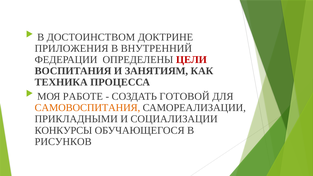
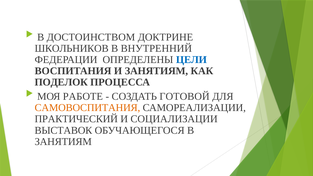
ПРИЛОЖЕНИЯ: ПРИЛОЖЕНИЯ -> ШКОЛЬНИКОВ
ЦЕЛИ colour: red -> blue
ТЕХНИКА: ТЕХНИКА -> ПОДЕЛОК
ПРИКЛАДНЫМИ: ПРИКЛАДНЫМИ -> ПРАКТИЧЕСКИЙ
КОНКУРСЫ: КОНКУРСЫ -> ВЫСТАВОК
РИСУНКОВ at (63, 142): РИСУНКОВ -> ЗАНЯТИЯМ
